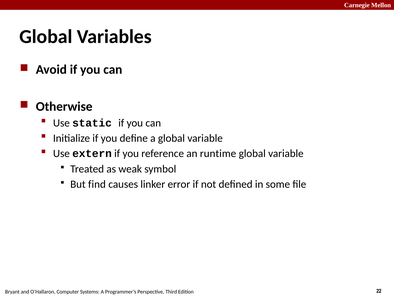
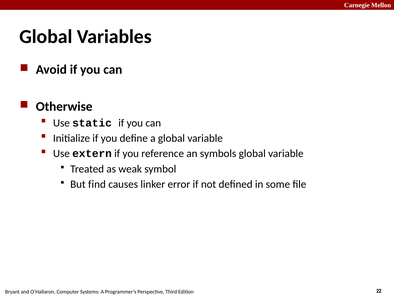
runtime: runtime -> symbols
